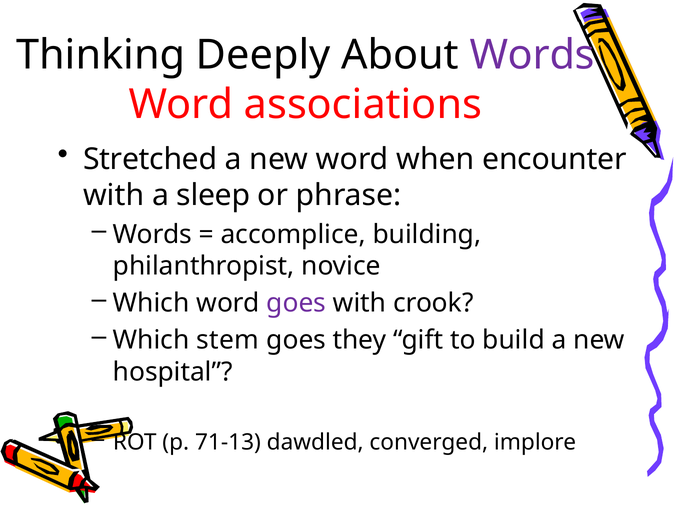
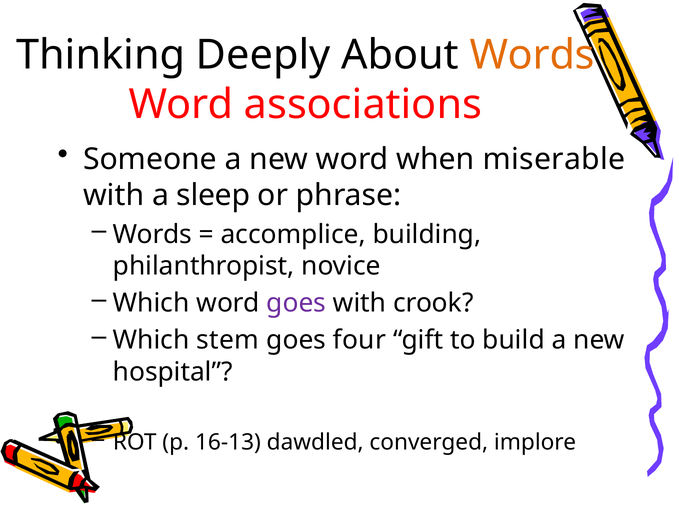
Words at (532, 55) colour: purple -> orange
Stretched: Stretched -> Someone
encounter: encounter -> miserable
they: they -> four
71-13: 71-13 -> 16-13
